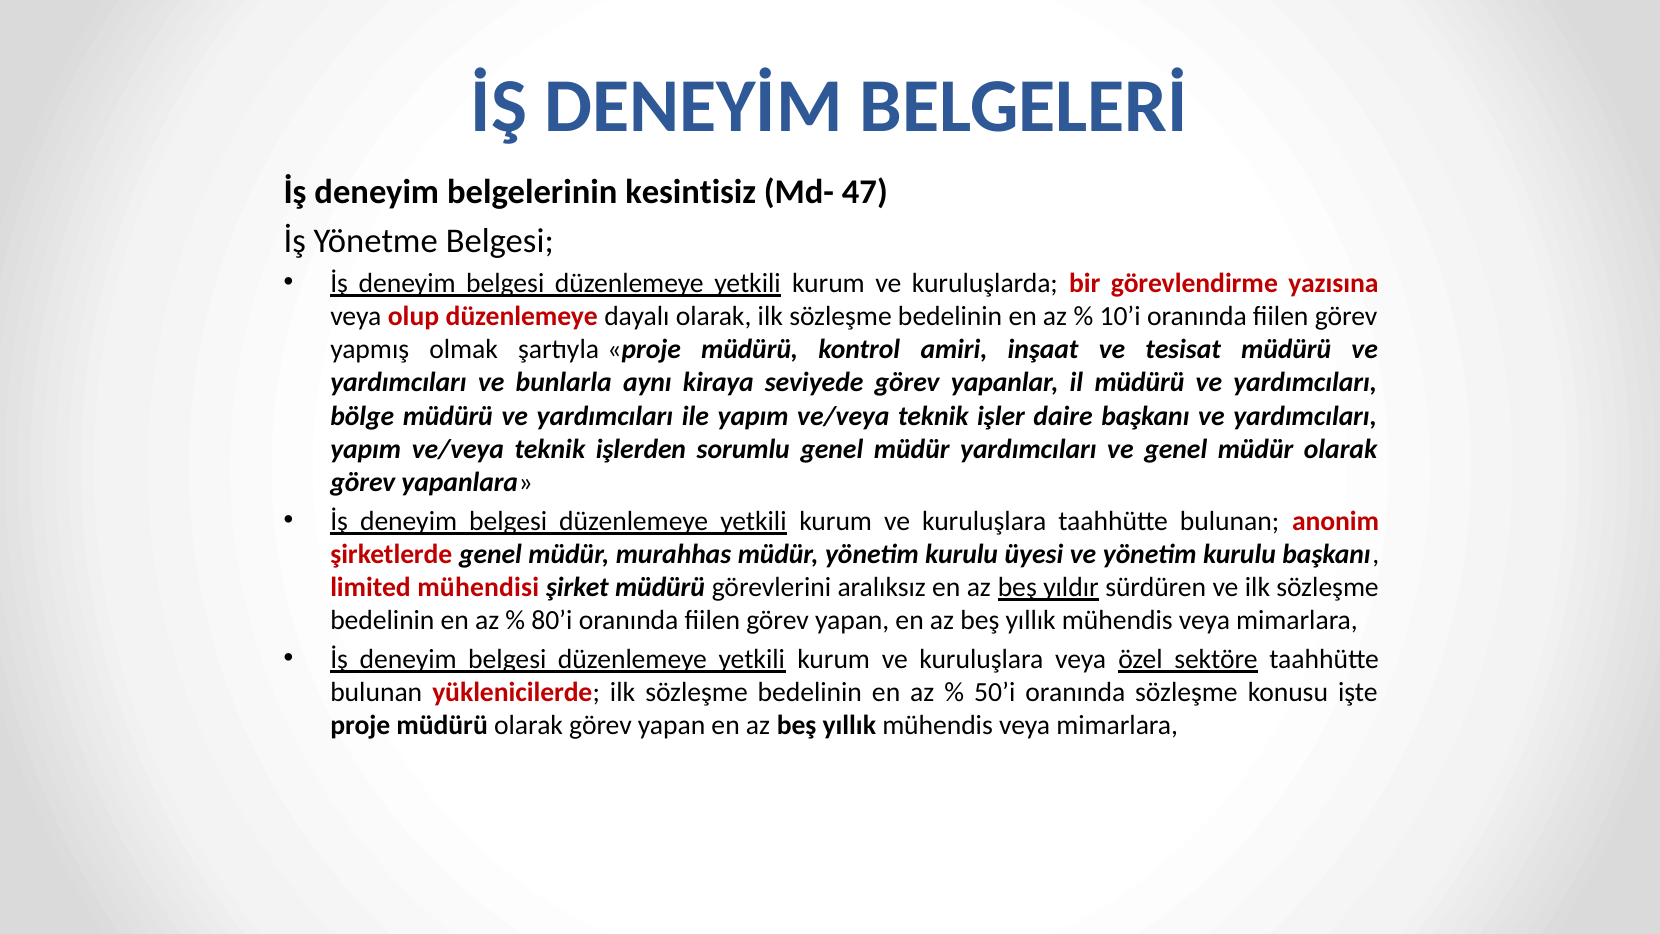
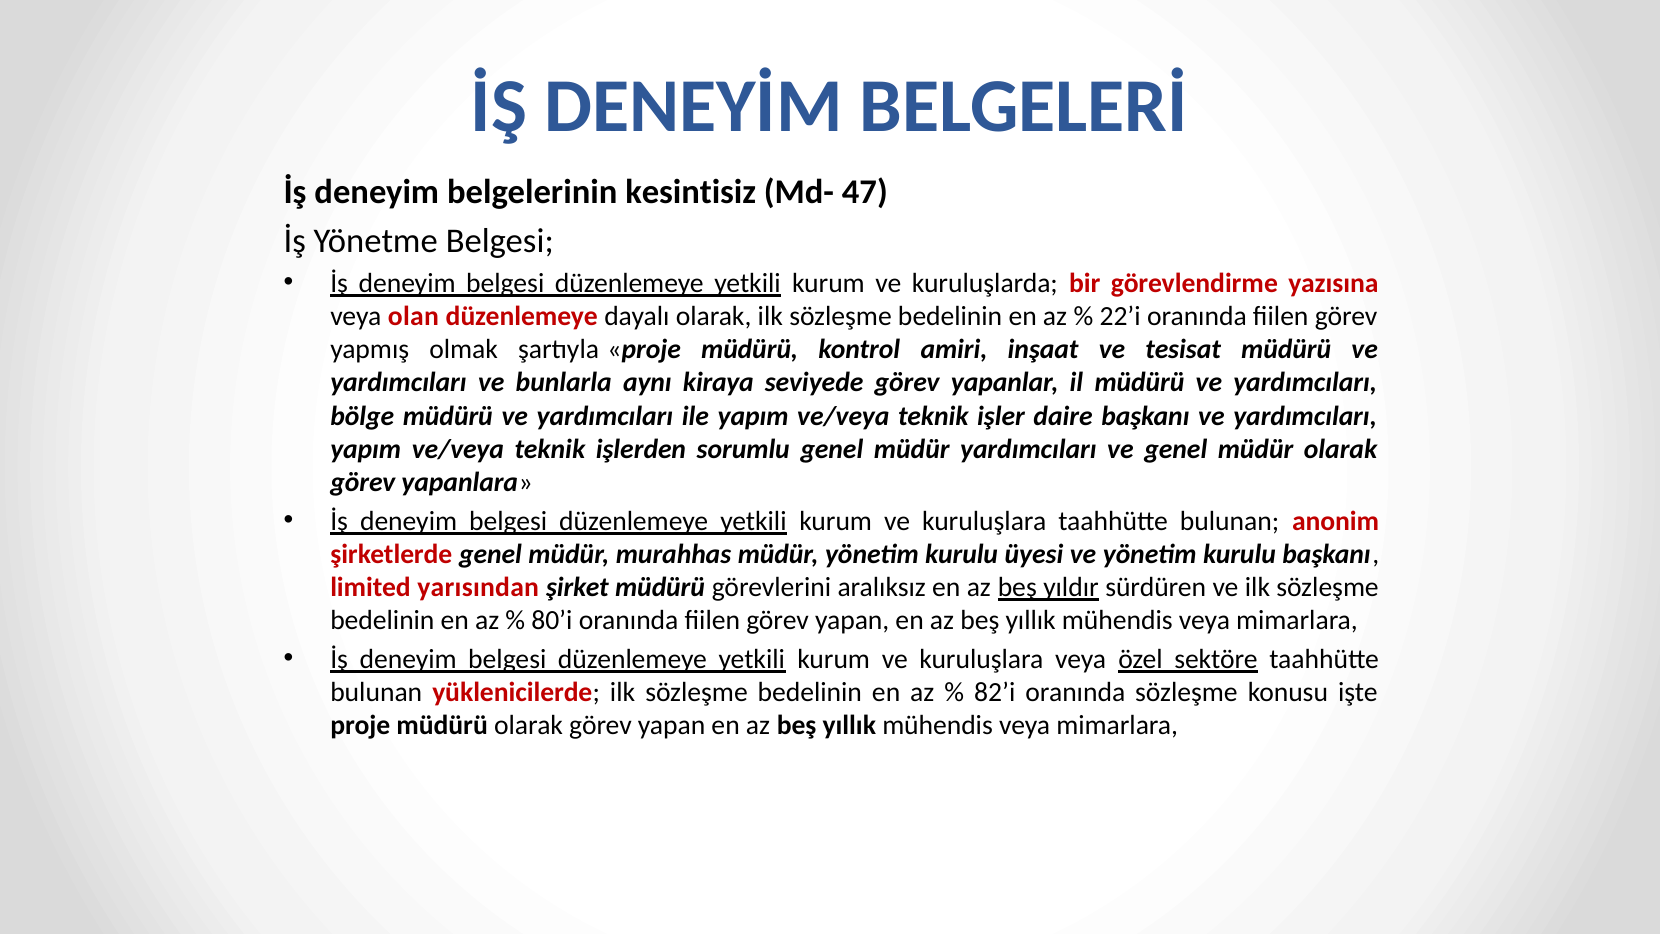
olup: olup -> olan
10’i: 10’i -> 22’i
mühendisi: mühendisi -> yarısından
50’i: 50’i -> 82’i
